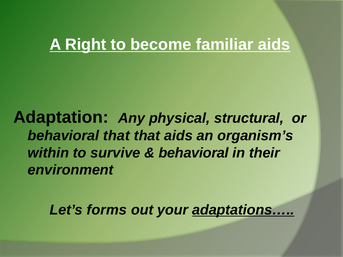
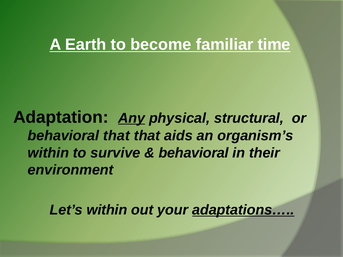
Right: Right -> Earth
familiar aids: aids -> time
Any underline: none -> present
Let’s forms: forms -> within
